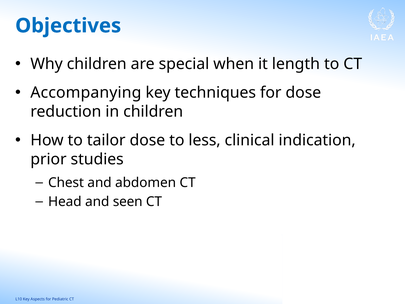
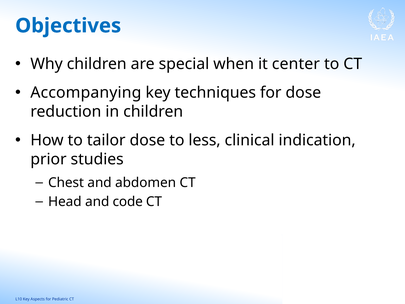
length: length -> center
seen: seen -> code
